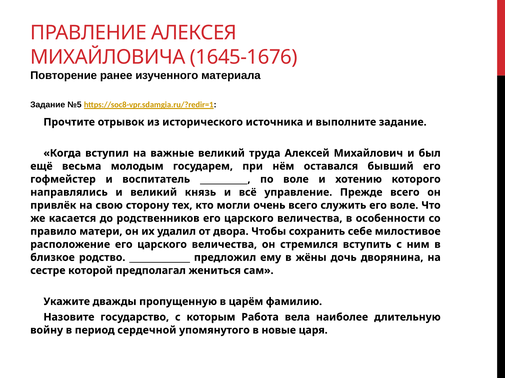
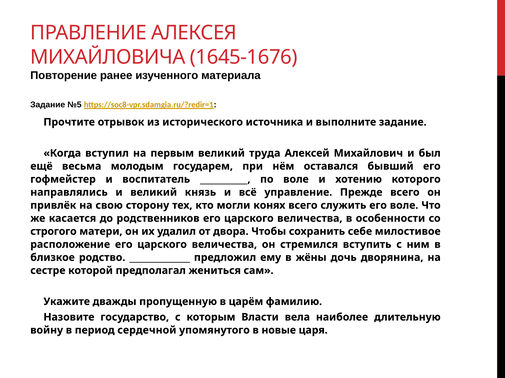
важные: важные -> первым
очень: очень -> конях
правило: правило -> строгого
Работа: Работа -> Власти
